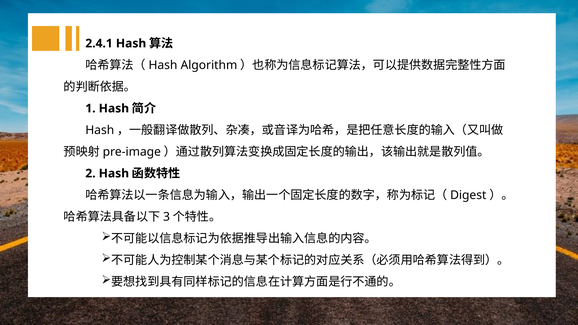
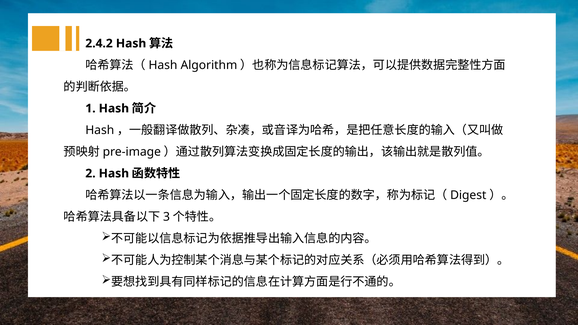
2.4.1: 2.4.1 -> 2.4.2
